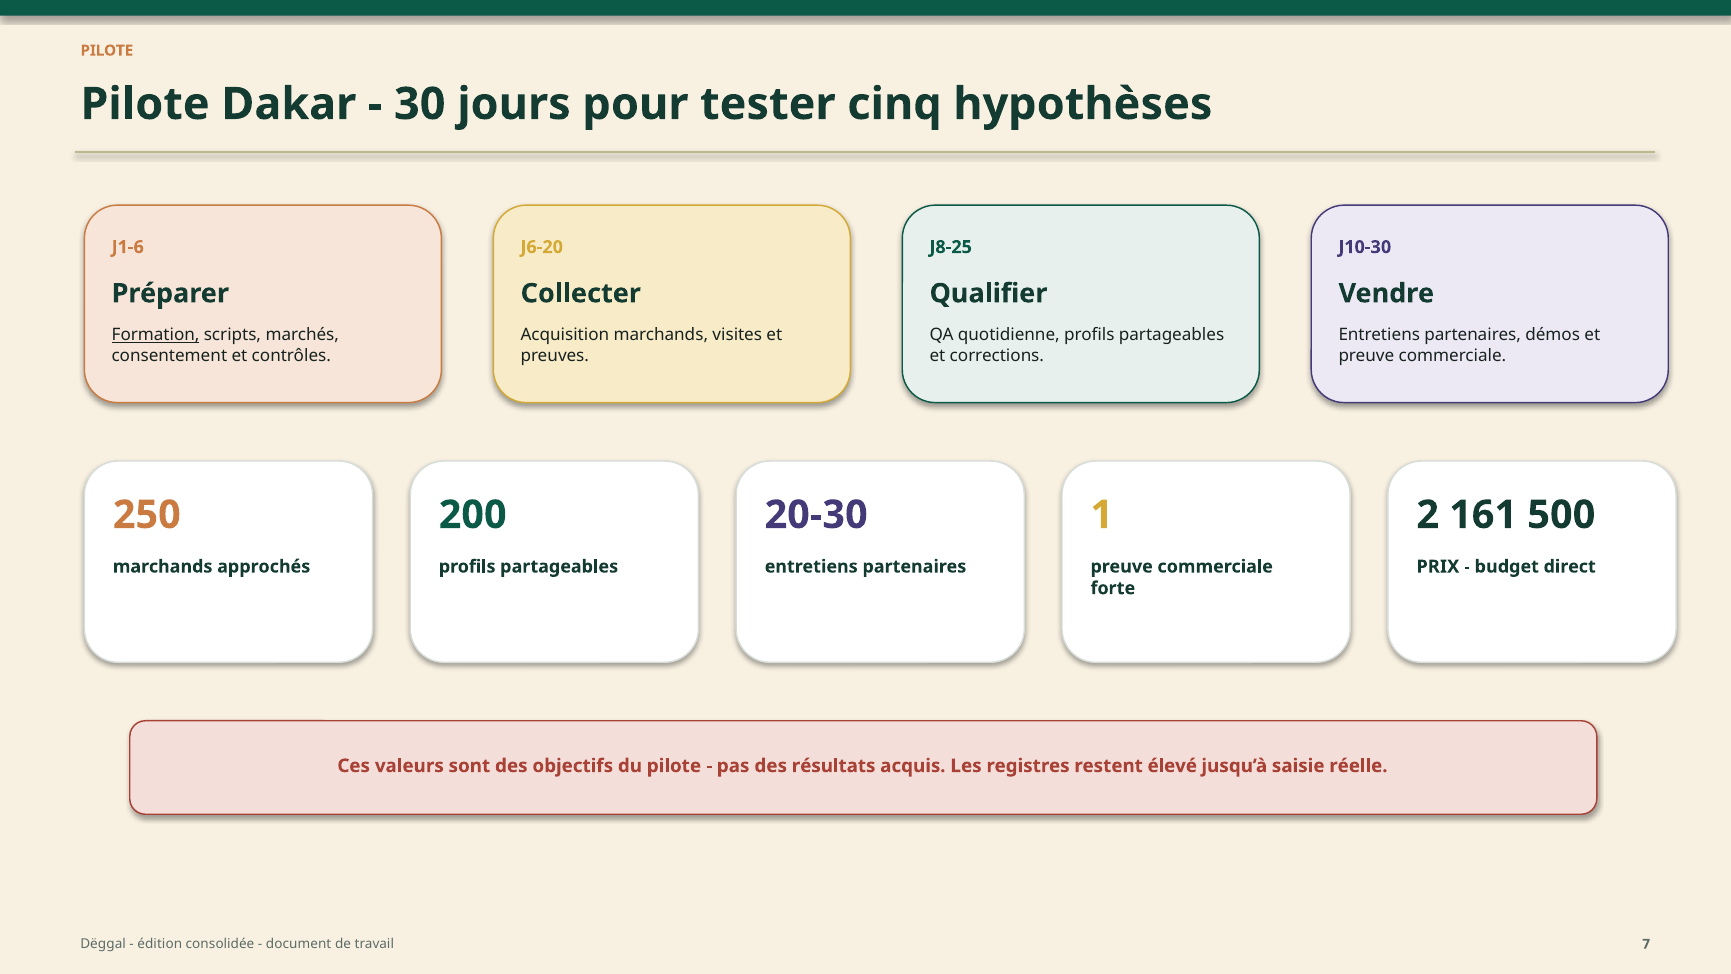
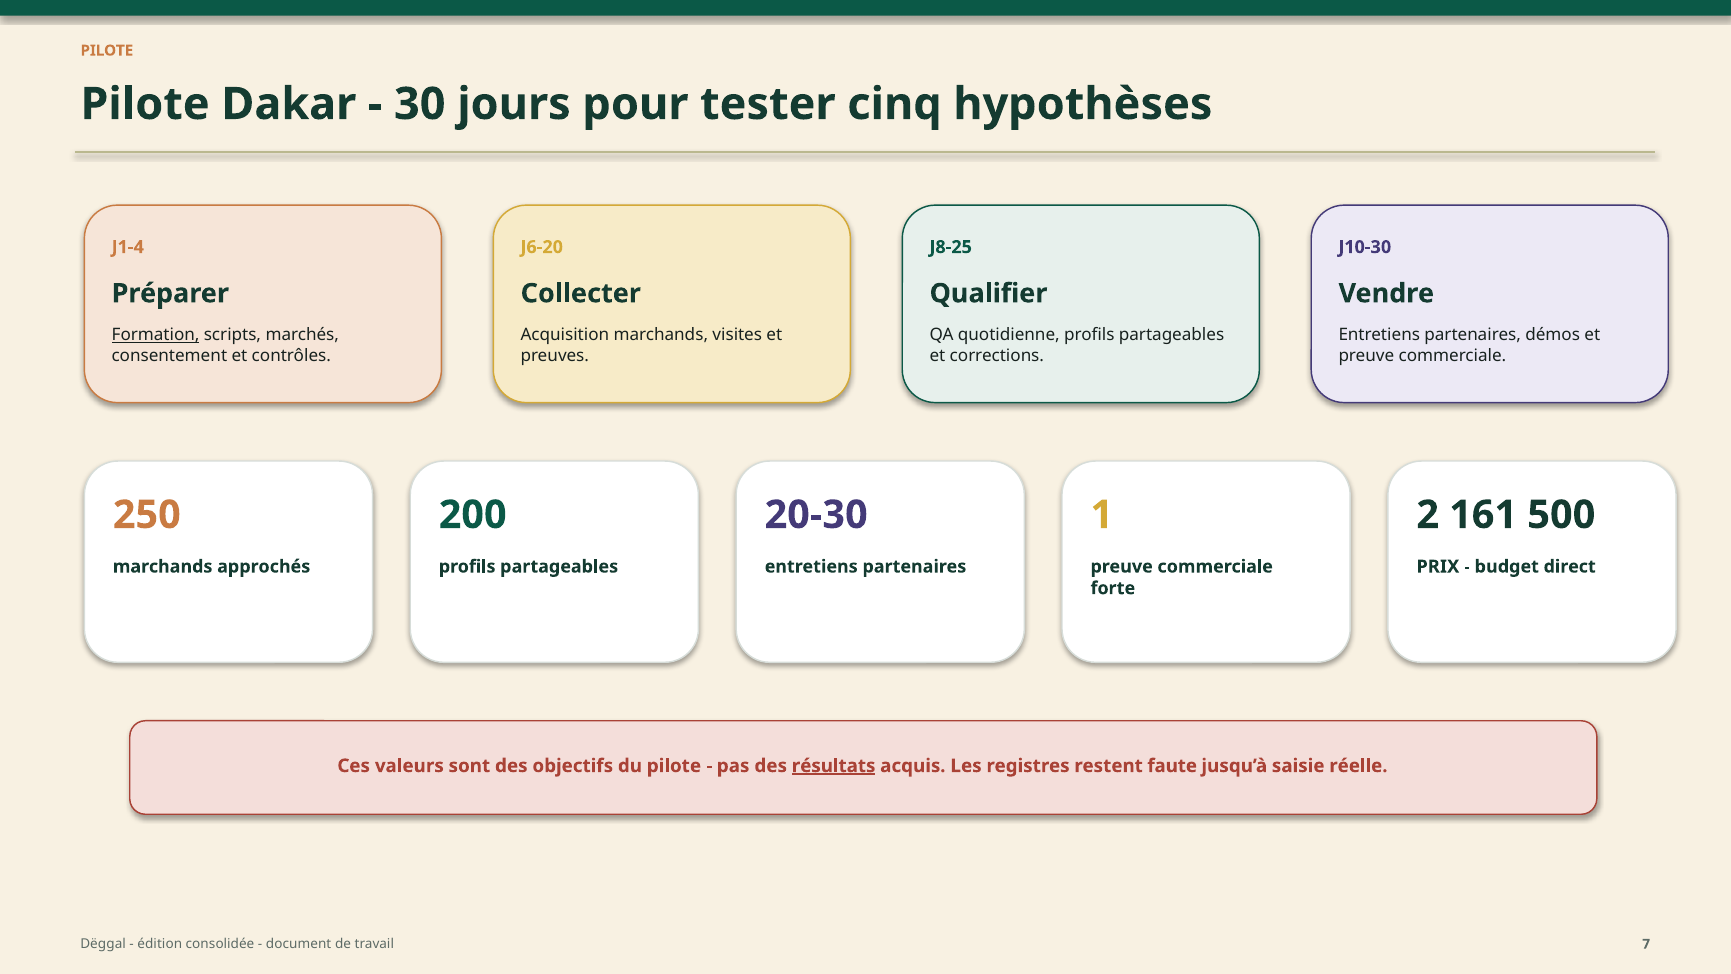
J1-6: J1-6 -> J1-4
résultats underline: none -> present
élevé: élevé -> faute
